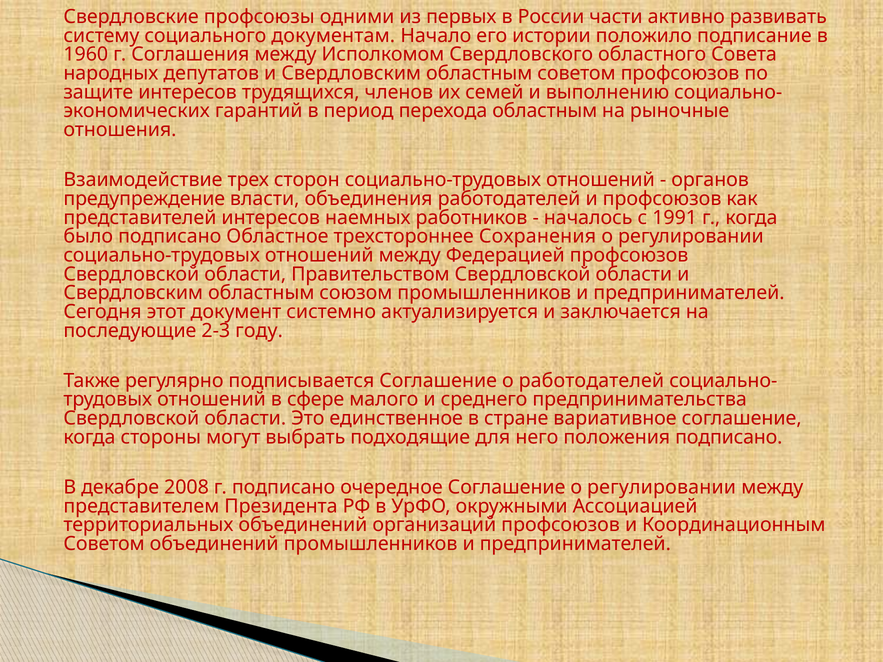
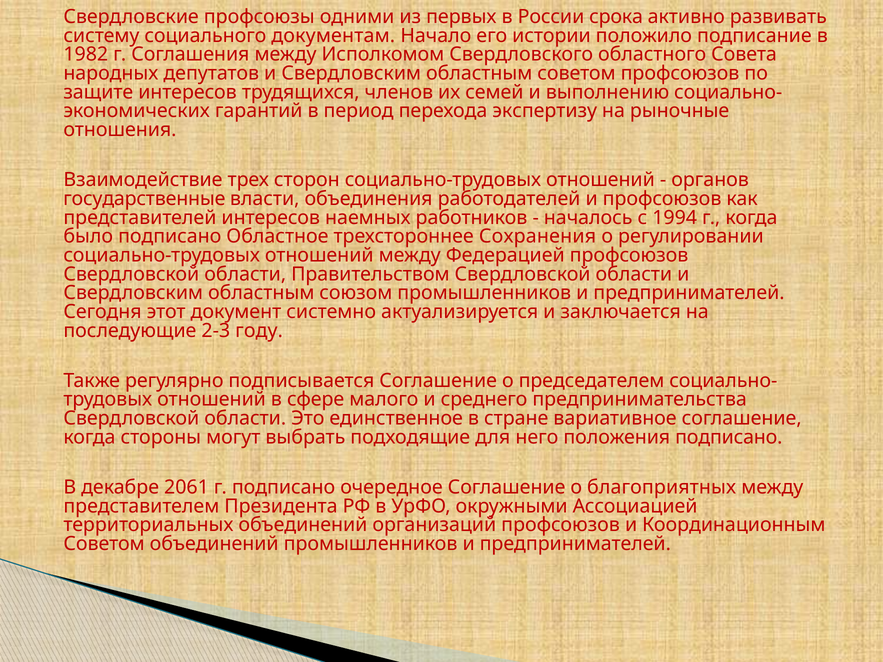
части: части -> срока
1960: 1960 -> 1982
перехода областным: областным -> экспертизу
предупреждение: предупреждение -> государственные
1991: 1991 -> 1994
о работодателей: работодателей -> председателем
2008: 2008 -> 2061
Соглашение о регулировании: регулировании -> благоприятных
